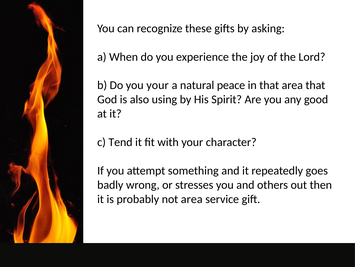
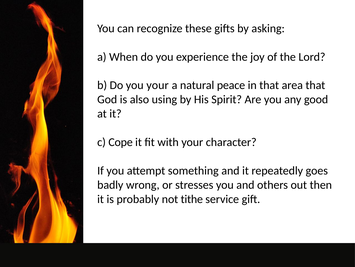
Tend: Tend -> Cope
not area: area -> tithe
